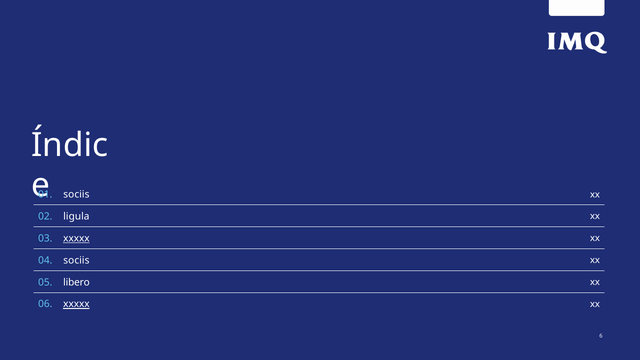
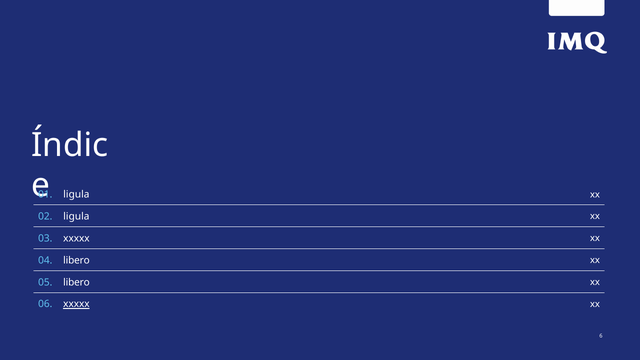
sociis at (76, 194): sociis -> ligula
xxxxx at (76, 238) underline: present -> none
04 sociis: sociis -> libero
